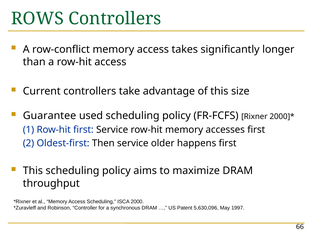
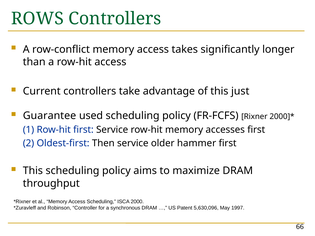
size: size -> just
happens: happens -> hammer
